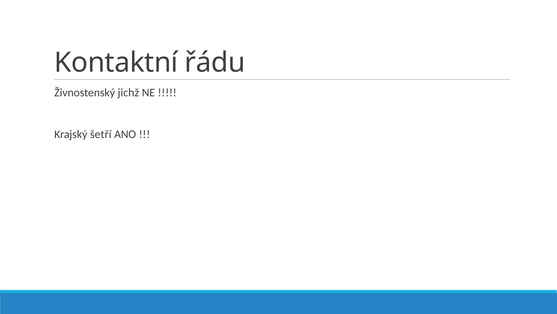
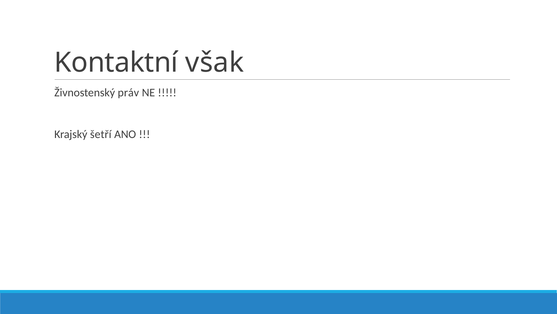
řádu: řádu -> však
jichž: jichž -> práv
